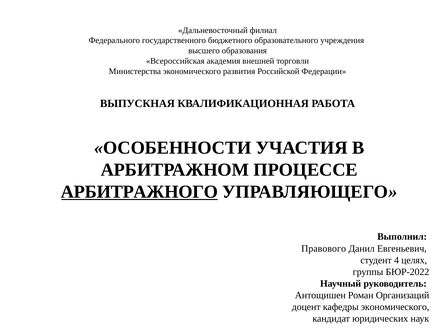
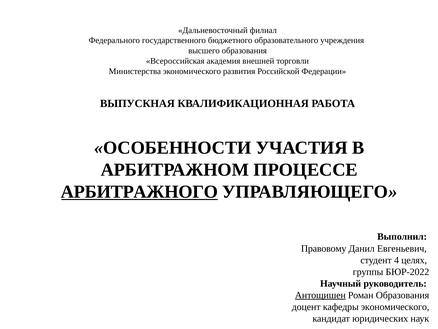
Правового: Правового -> Правовому
Антощишен underline: none -> present
Роман Организаций: Организаций -> Образования
